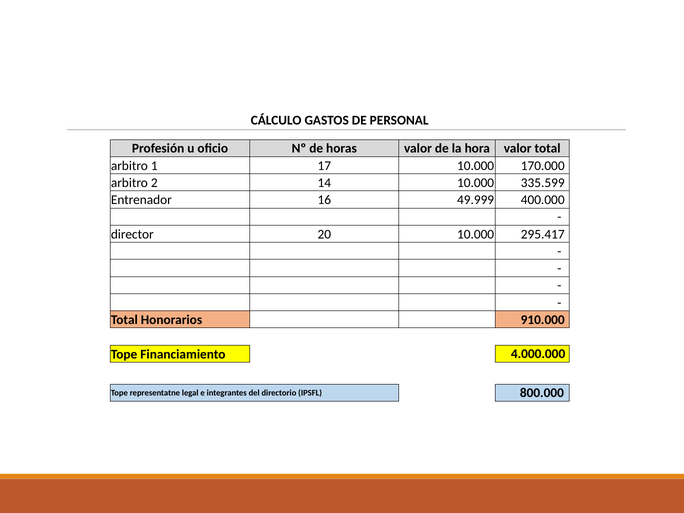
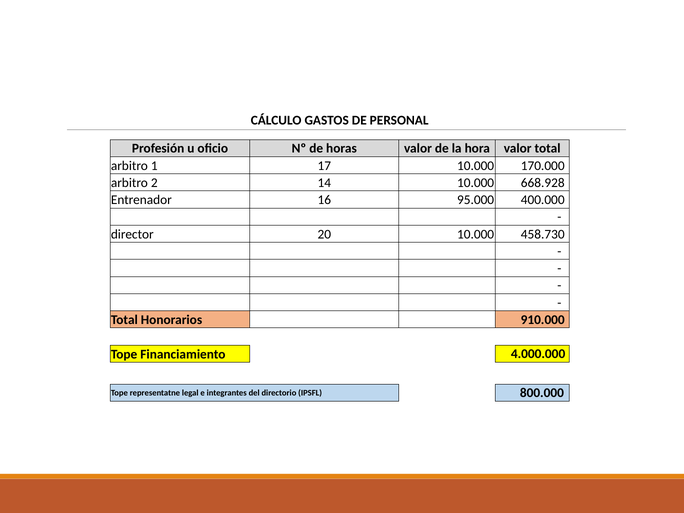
335.599: 335.599 -> 668.928
49.999: 49.999 -> 95.000
295.417: 295.417 -> 458.730
